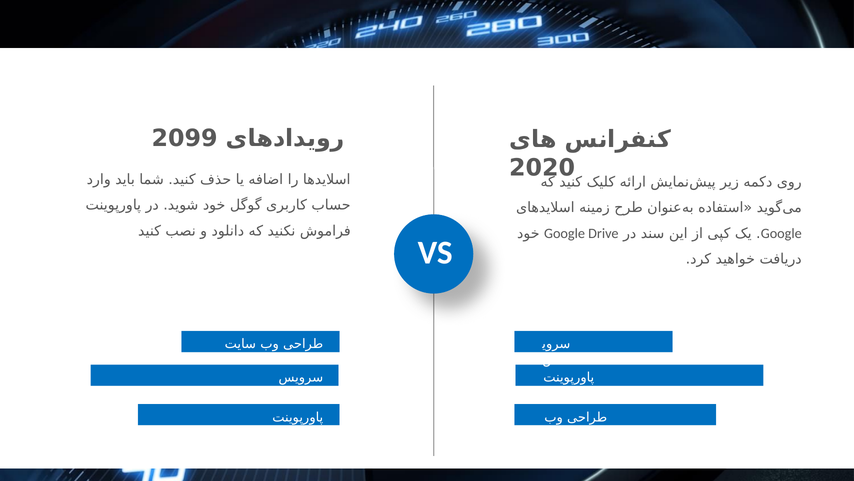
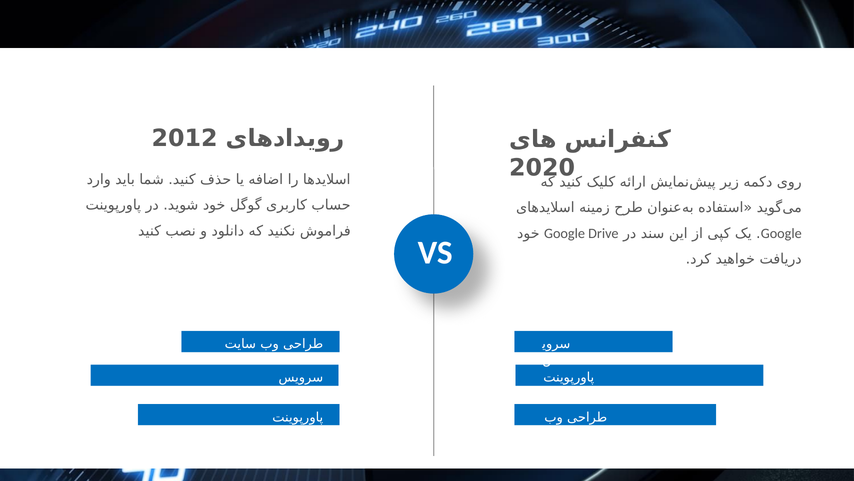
2099: 2099 -> 2012
